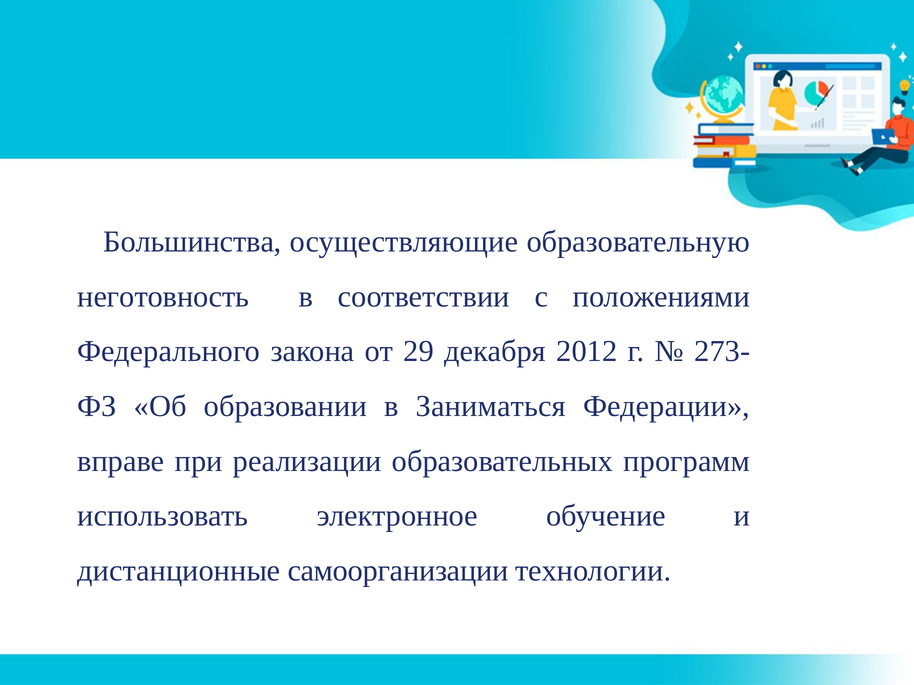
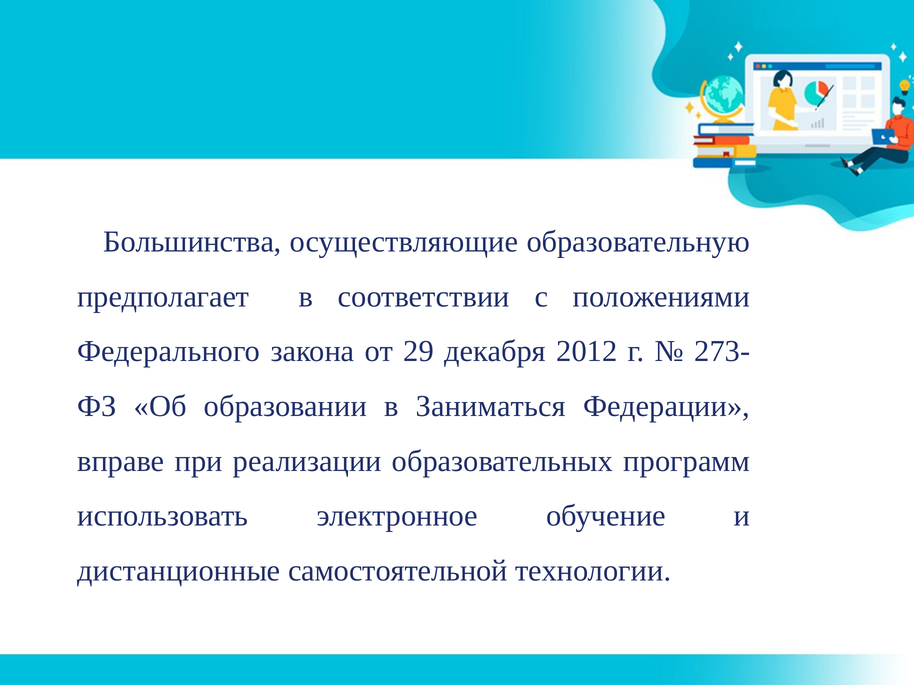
неготовность: неготовность -> предполагает
самоорганизации: самоорганизации -> самостоятельной
